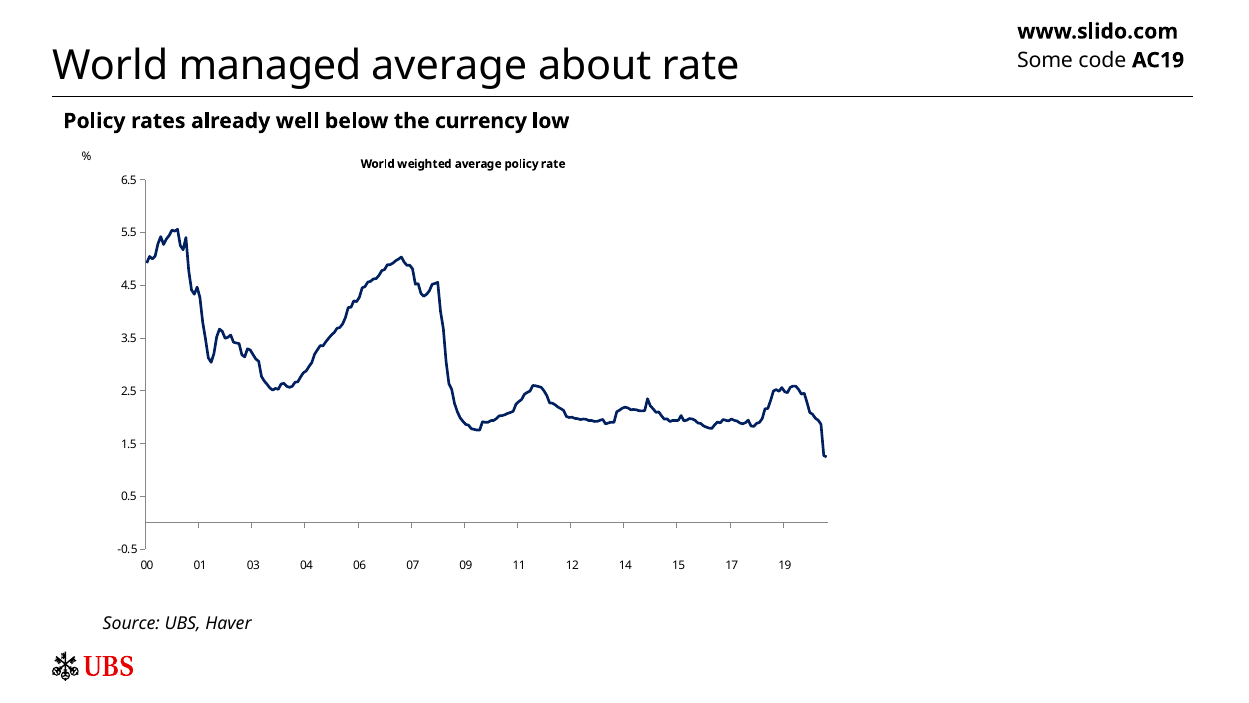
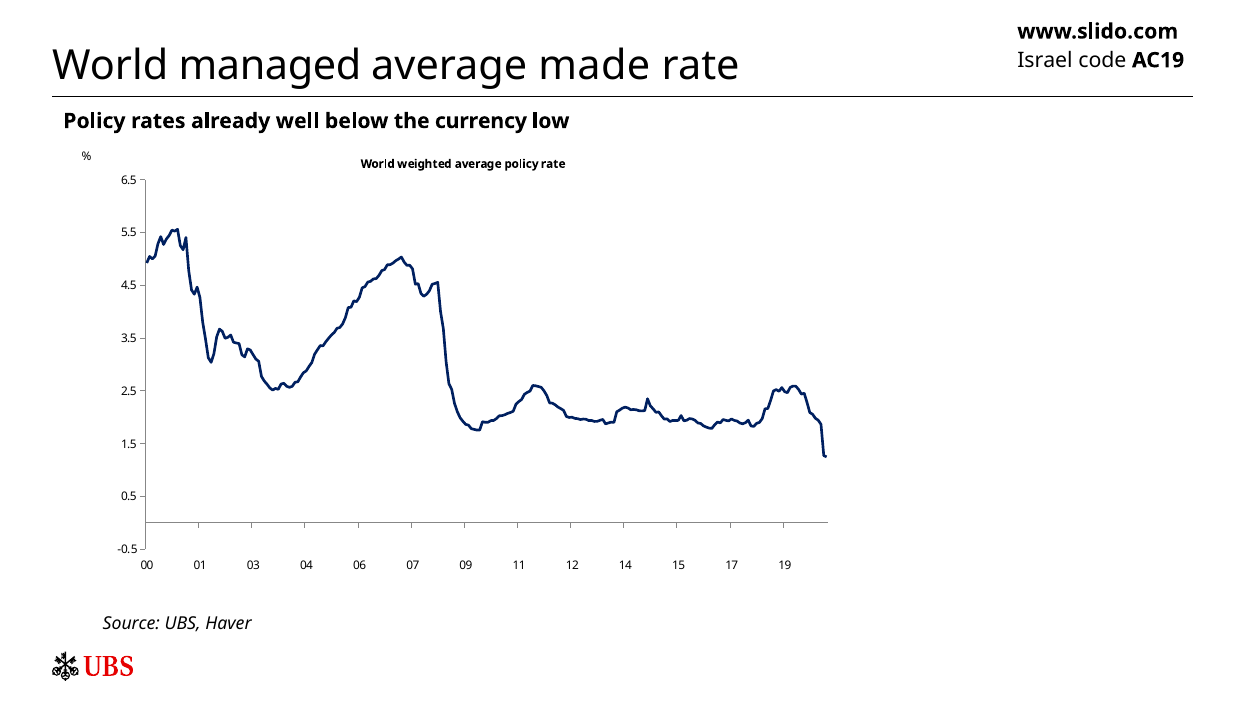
about: about -> made
Some: Some -> Israel
